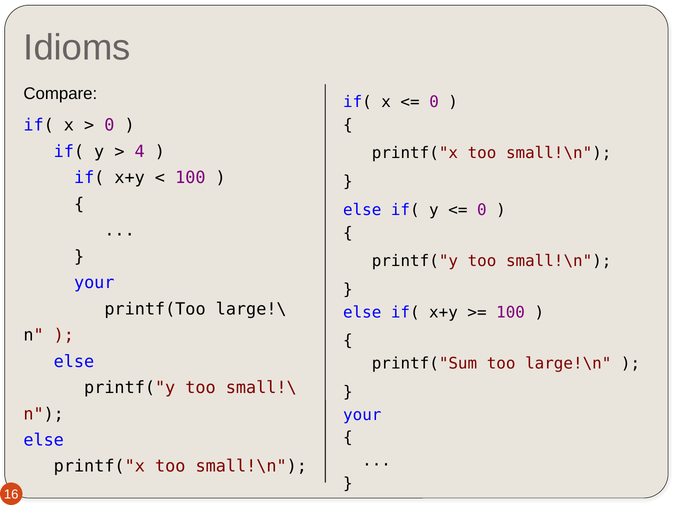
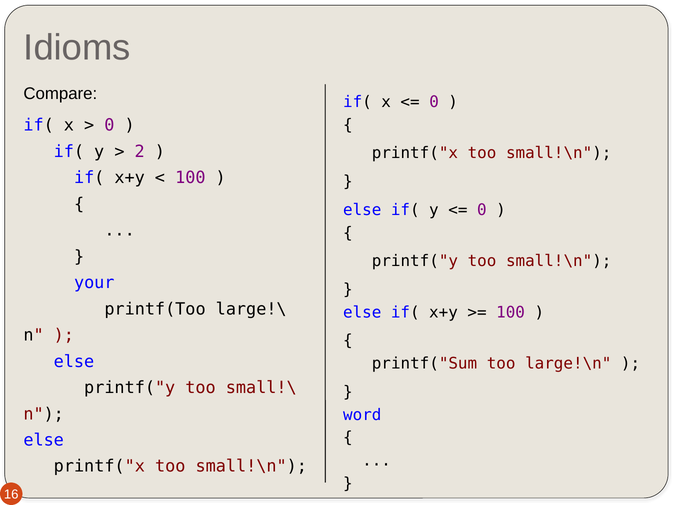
4: 4 -> 2
your at (362, 415): your -> word
